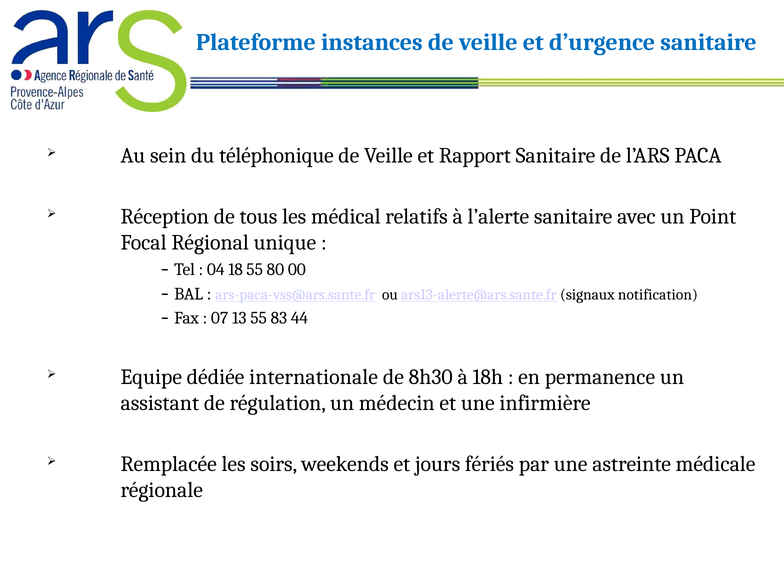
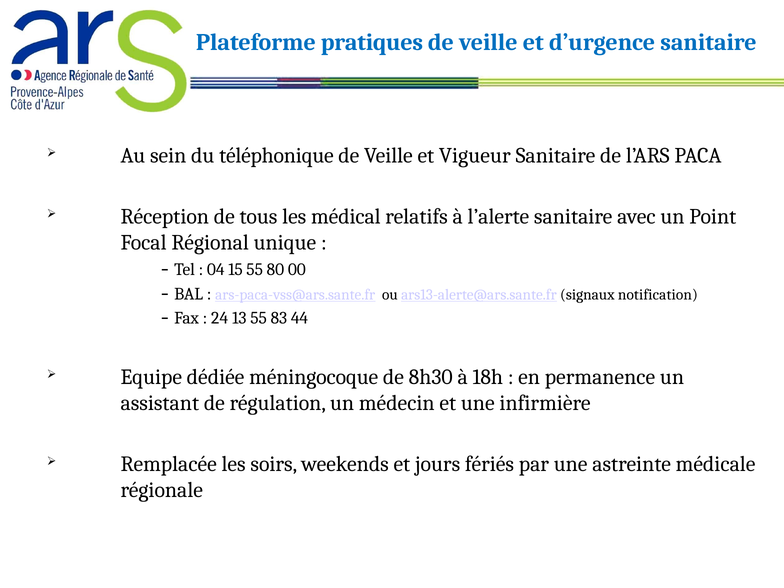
instances: instances -> pratiques
Rapport: Rapport -> Vigueur
18: 18 -> 15
07: 07 -> 24
internationale: internationale -> méningocoque
